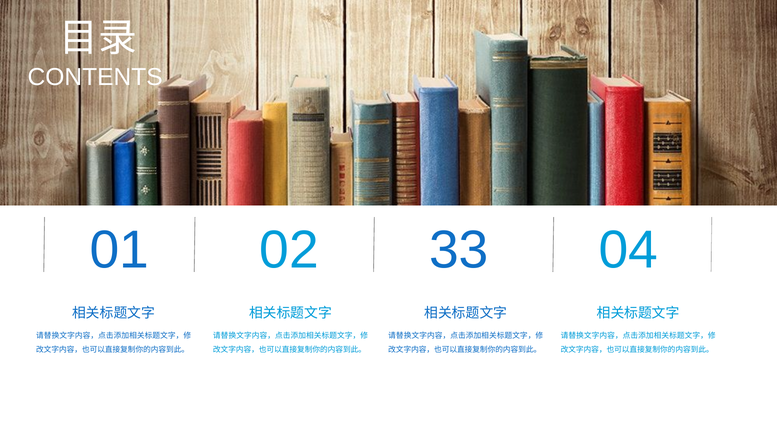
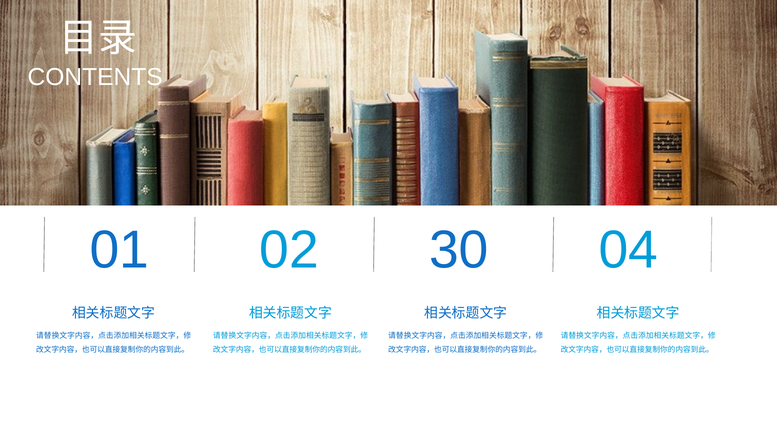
33: 33 -> 30
